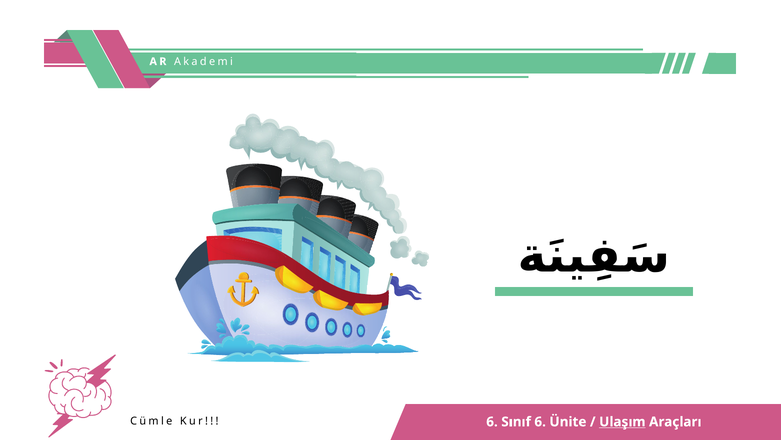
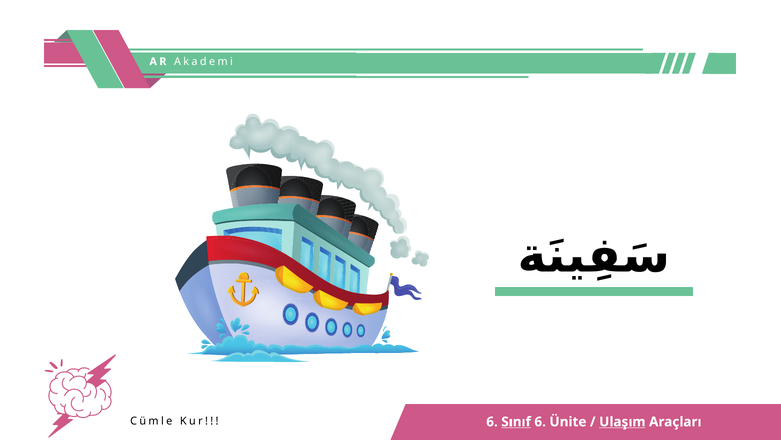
Sınıf underline: none -> present
